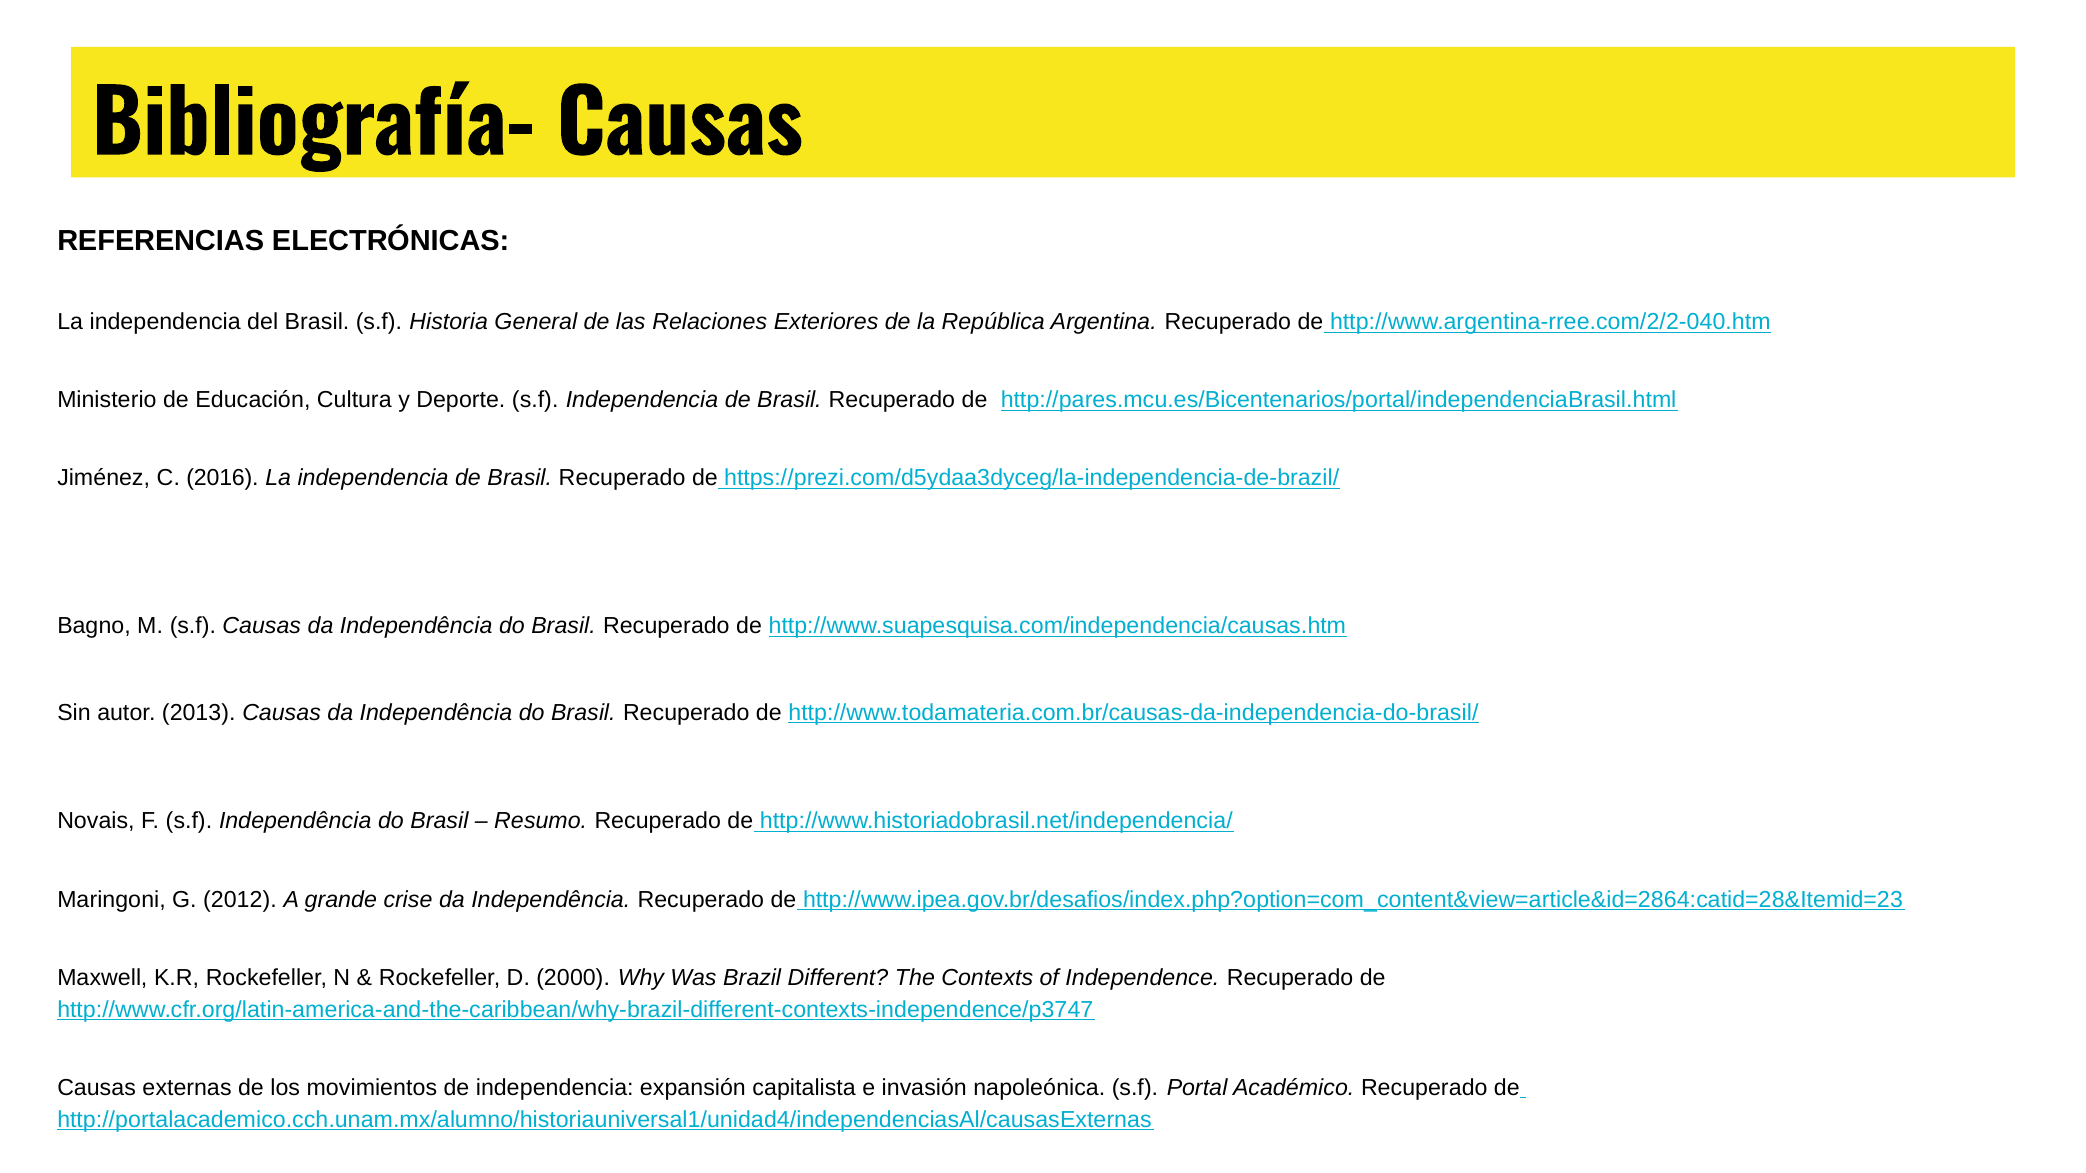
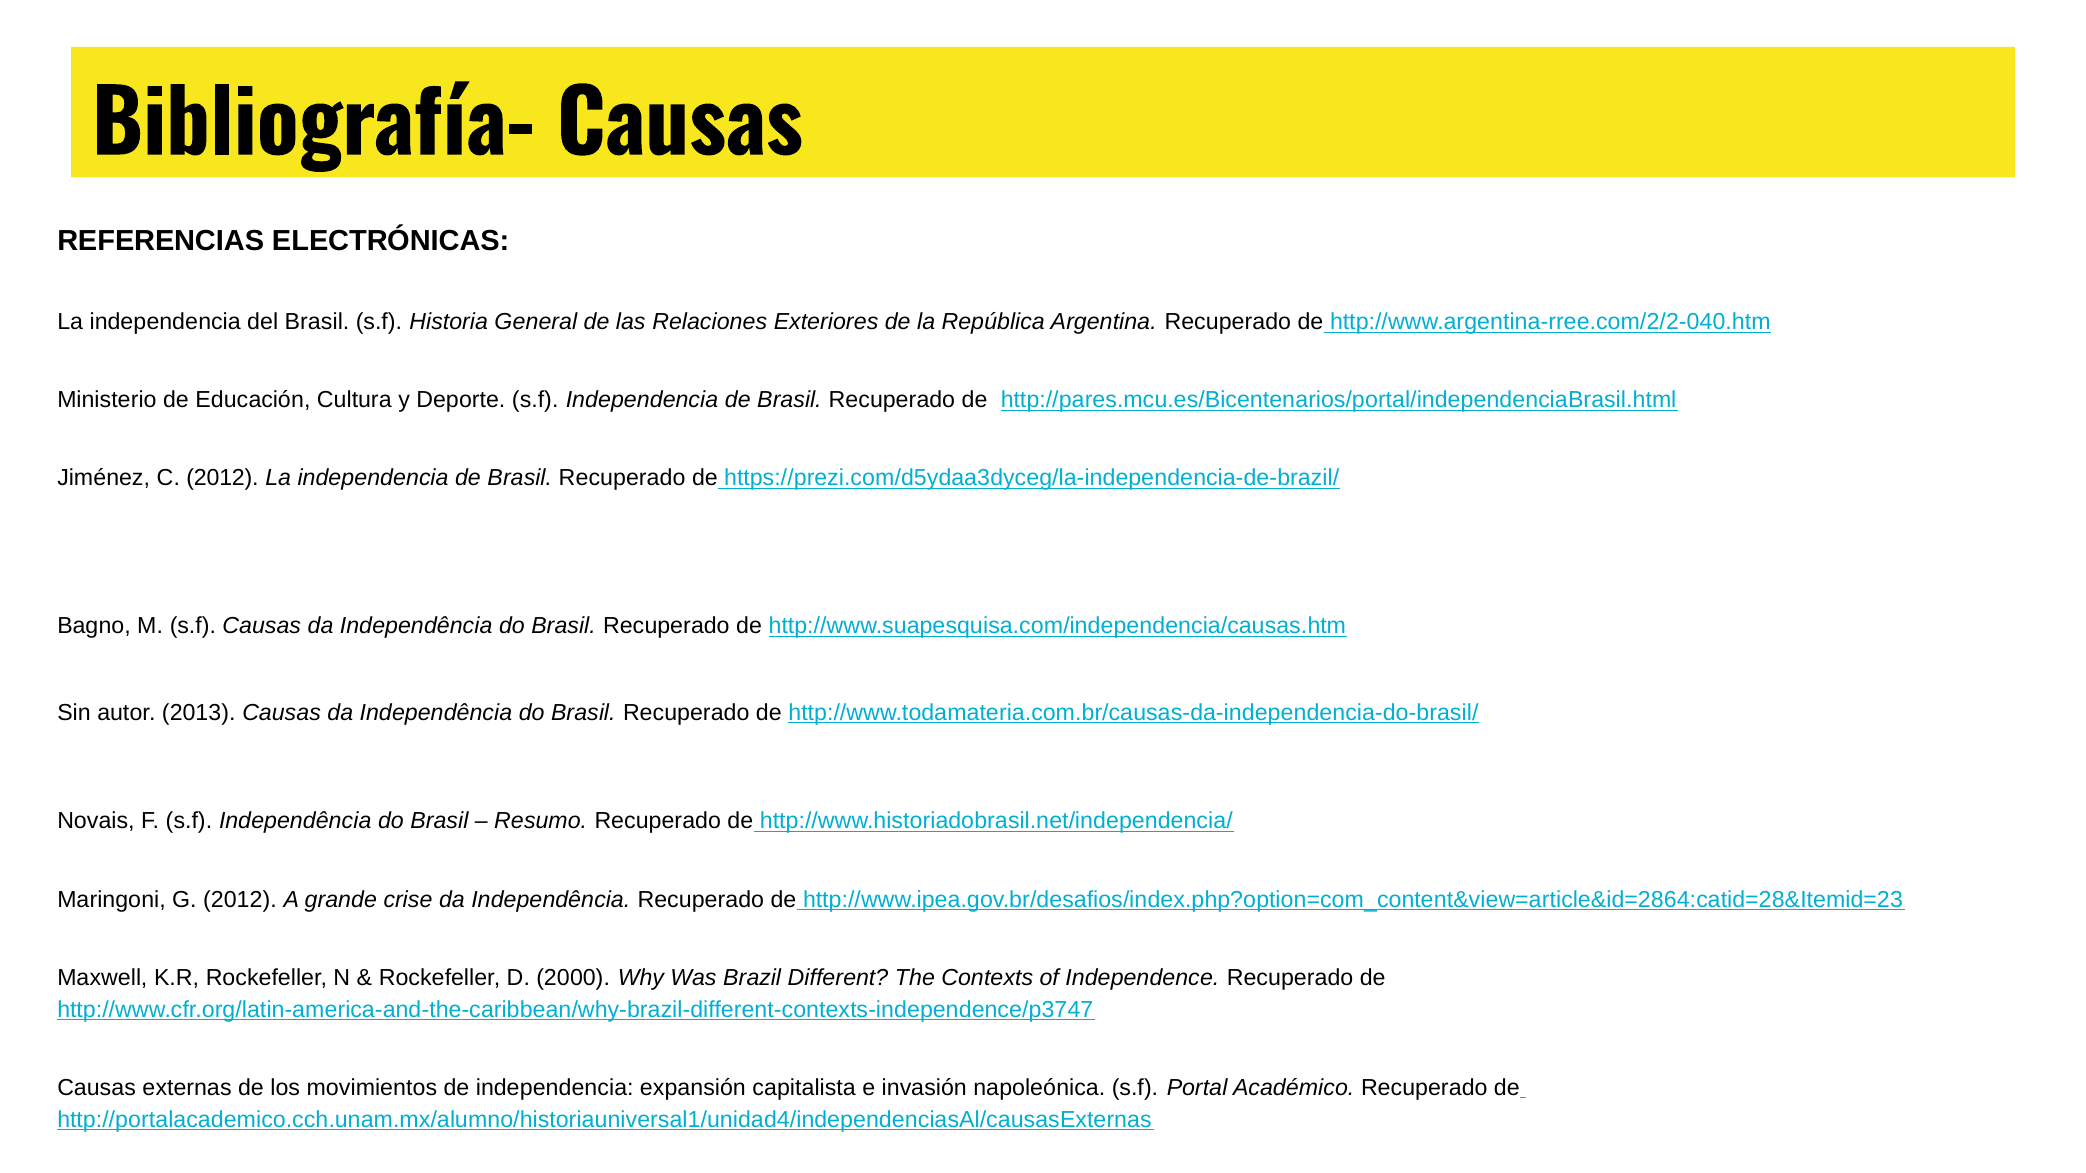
C 2016: 2016 -> 2012
